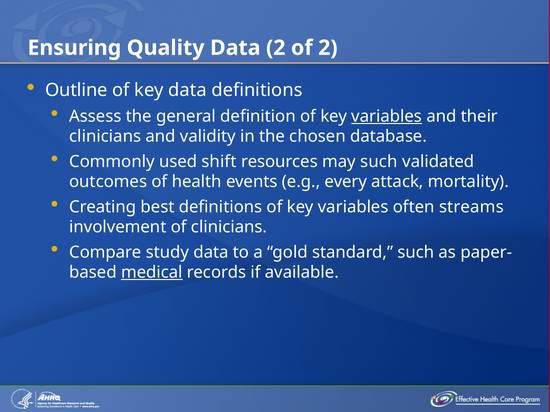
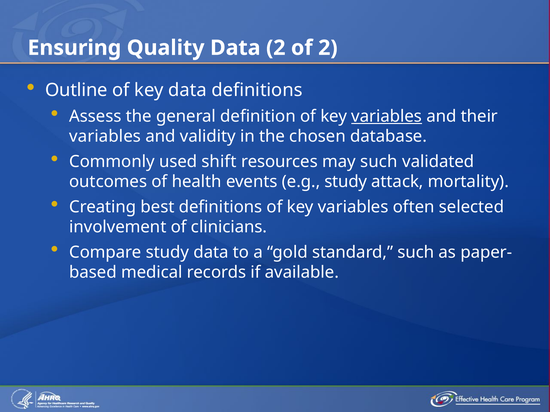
clinicians at (105, 137): clinicians -> variables
e.g every: every -> study
streams: streams -> selected
medical underline: present -> none
